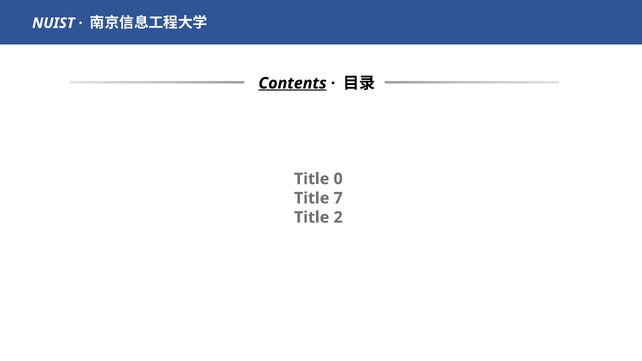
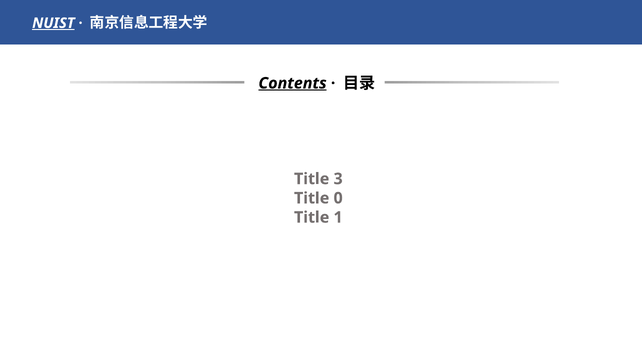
NUIST underline: none -> present
0: 0 -> 3
7: 7 -> 0
2: 2 -> 1
